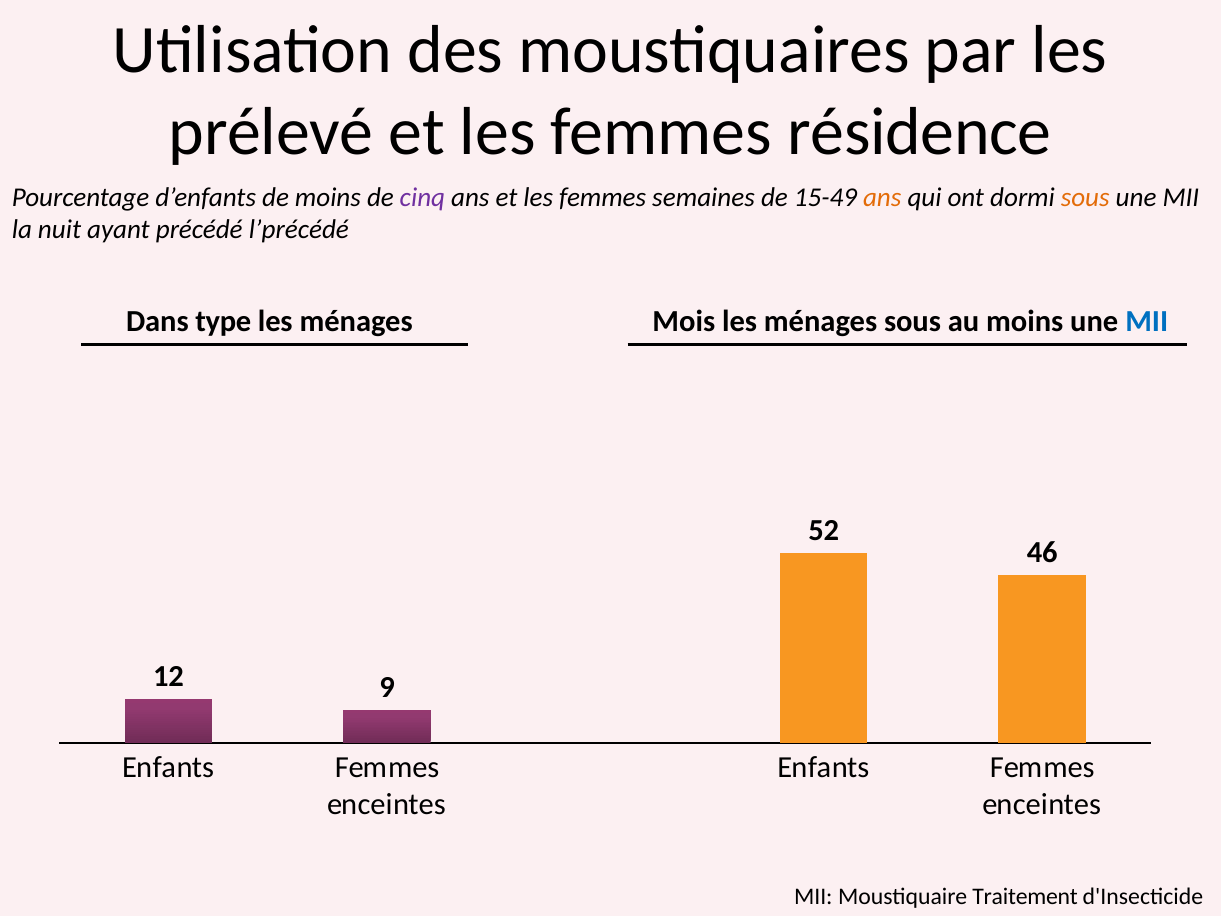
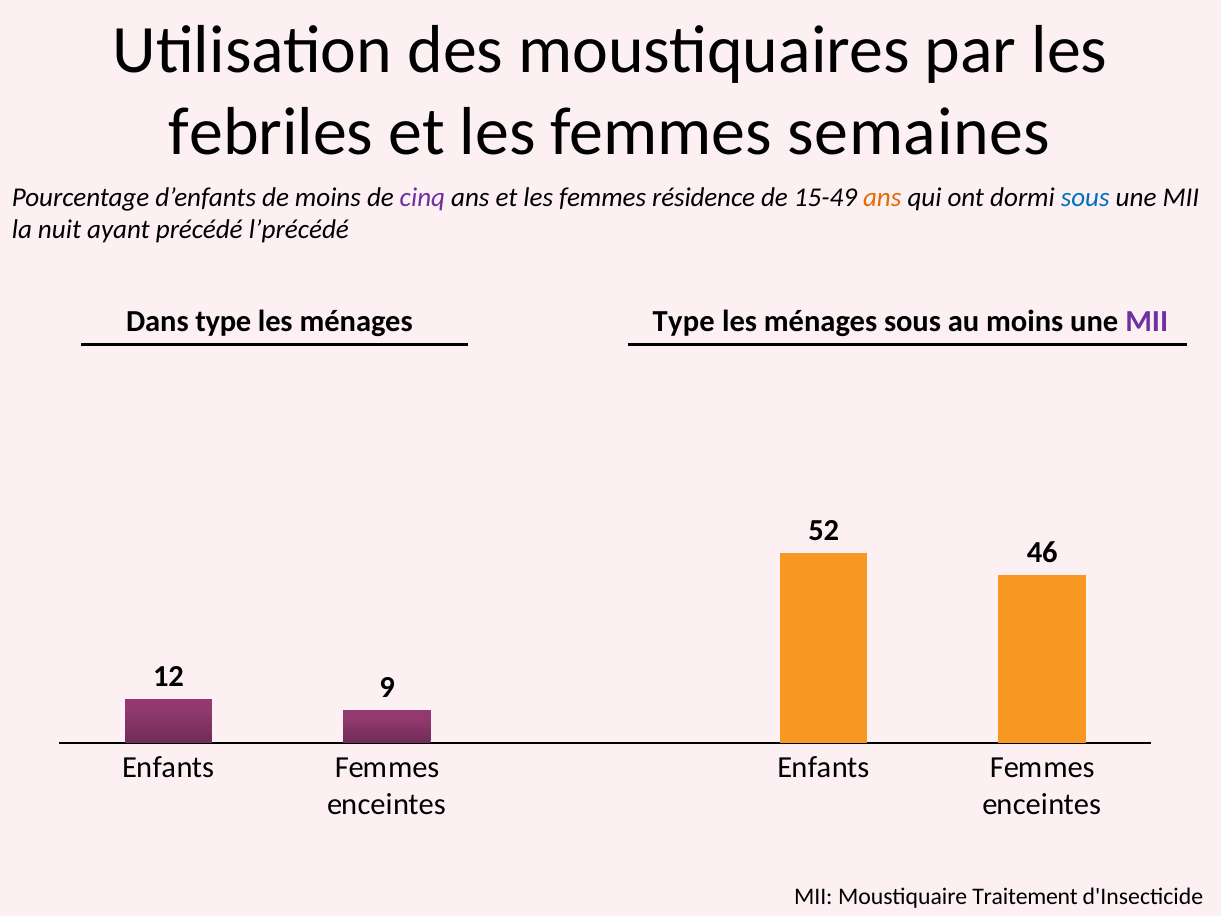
prélevé: prélevé -> febriles
résidence: résidence -> semaines
semaines: semaines -> résidence
sous at (1085, 197) colour: orange -> blue
ménages Mois: Mois -> Type
MII at (1147, 321) colour: blue -> purple
